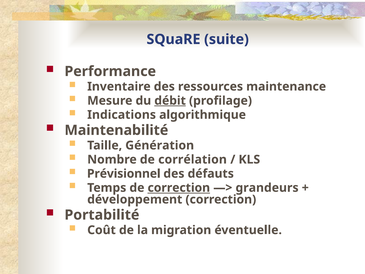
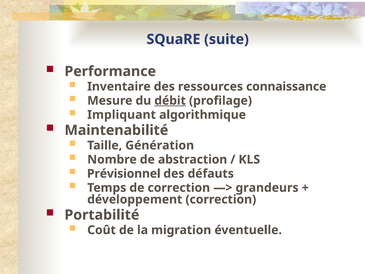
maintenance: maintenance -> connaissance
Indications: Indications -> Impliquant
corrélation: corrélation -> abstraction
correction at (179, 188) underline: present -> none
